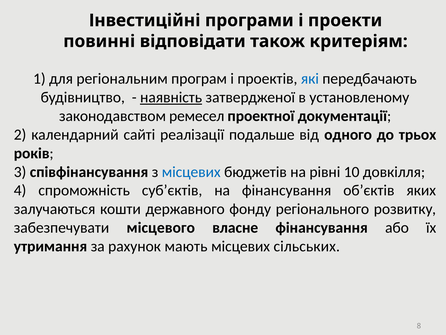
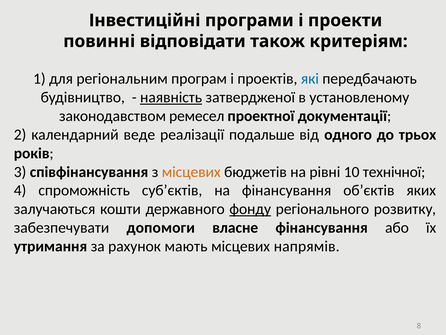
сайті: сайті -> веде
місцевих at (191, 172) colour: blue -> orange
довкілля: довкілля -> технічної
фонду underline: none -> present
місцевого: місцевого -> допомоги
сільських: сільських -> напрямів
